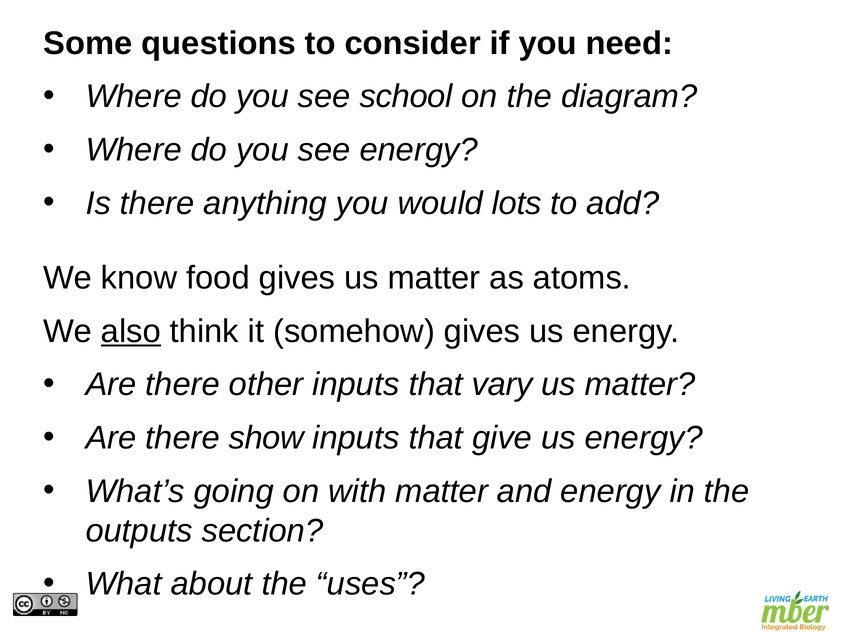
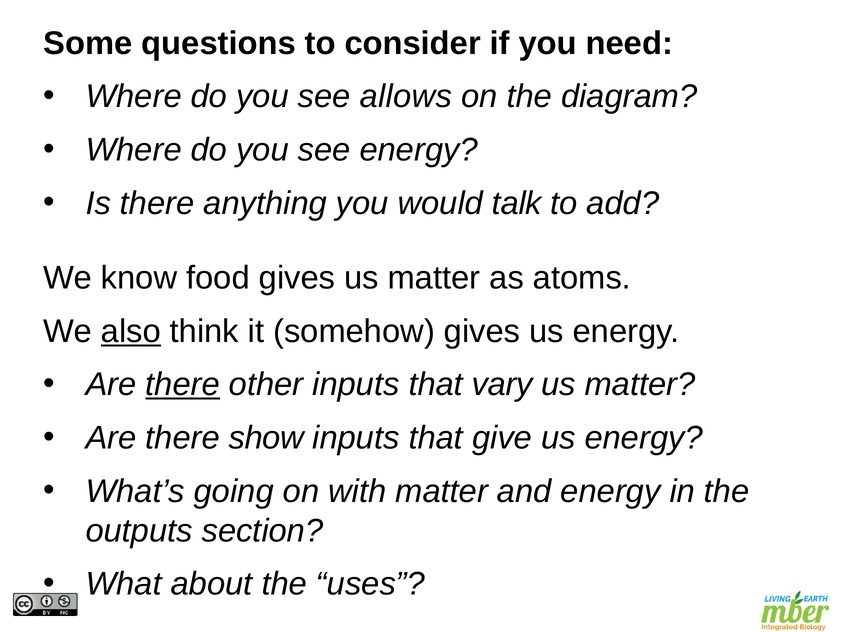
school: school -> allows
lots: lots -> talk
there at (183, 384) underline: none -> present
